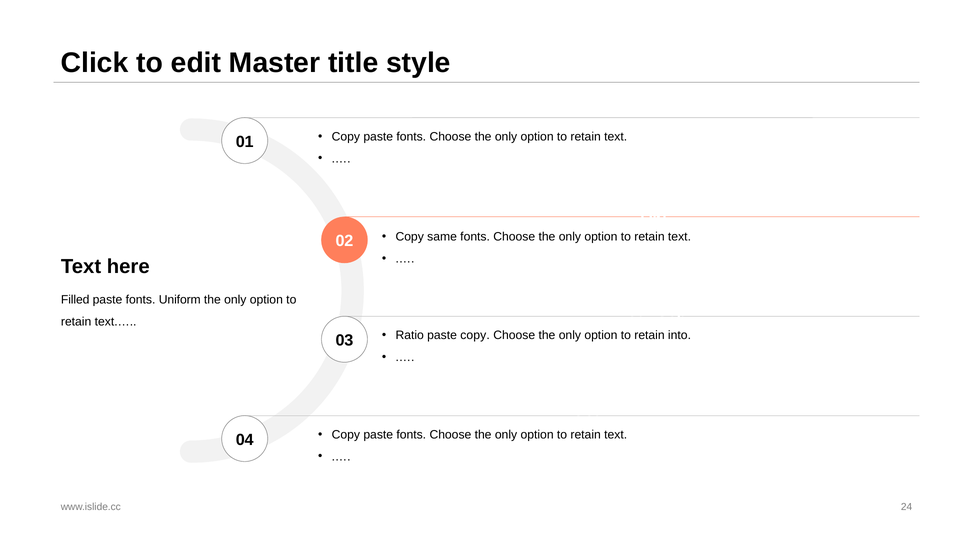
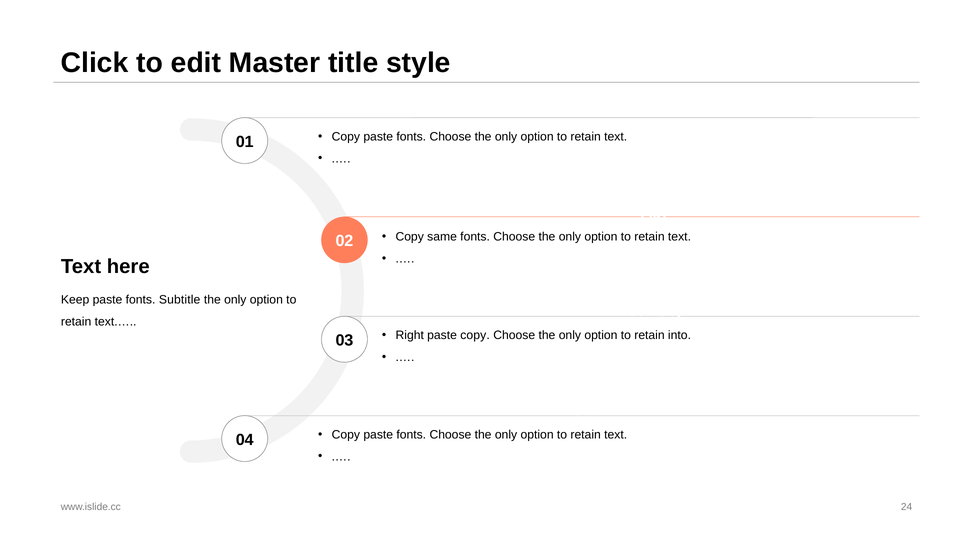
Filled: Filled -> Keep
Uniform: Uniform -> Subtitle
Ratio: Ratio -> Right
